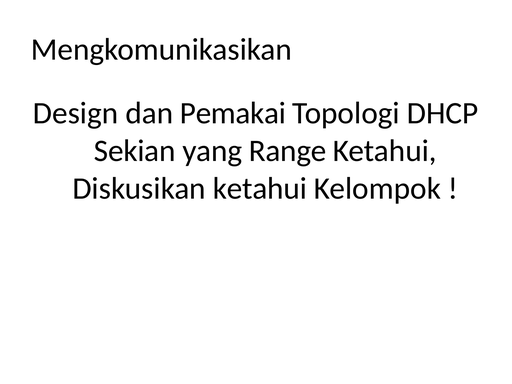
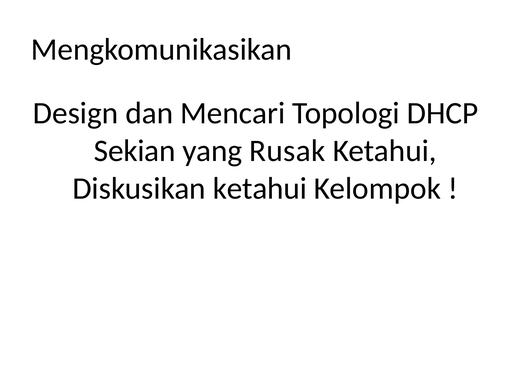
Pemakai: Pemakai -> Mencari
Range: Range -> Rusak
